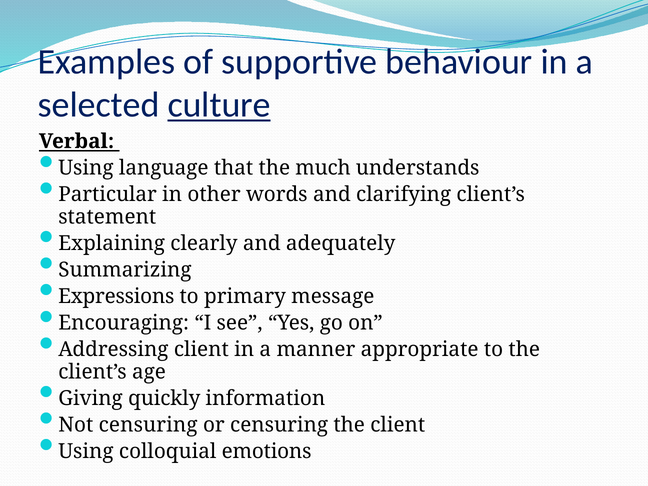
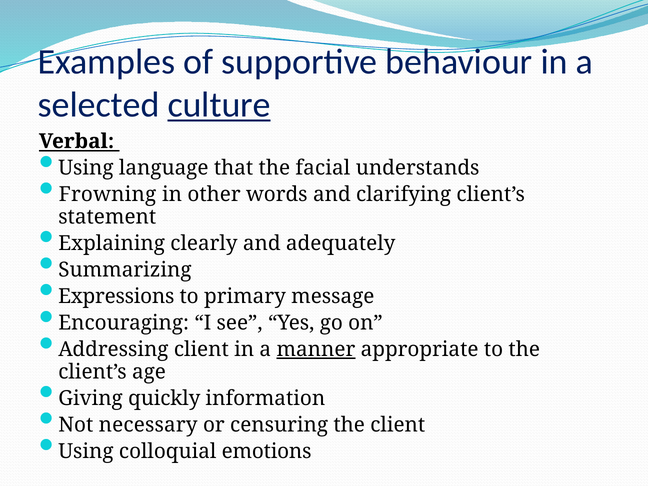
much: much -> facial
Particular: Particular -> Frowning
manner underline: none -> present
Not censuring: censuring -> necessary
